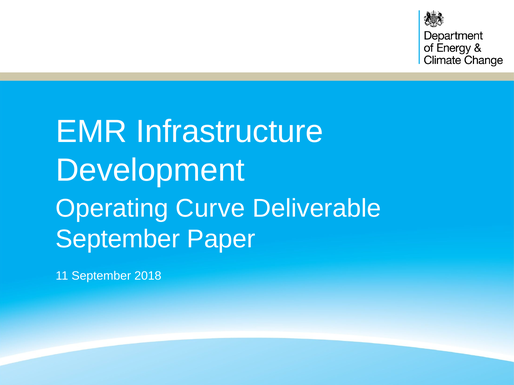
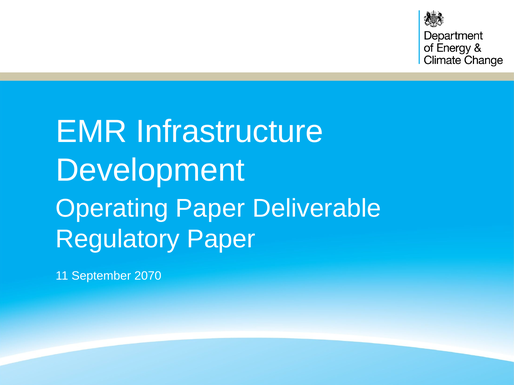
Operating Curve: Curve -> Paper
September at (118, 239): September -> Regulatory
2018: 2018 -> 2070
